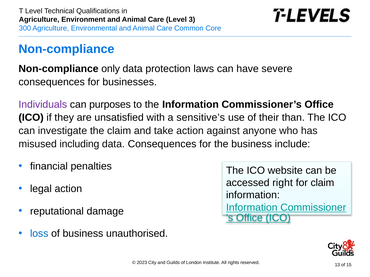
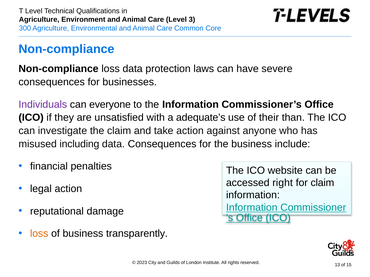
Non-compliance only: only -> loss
purposes: purposes -> everyone
sensitive’s: sensitive’s -> adequate’s
loss at (39, 234) colour: blue -> orange
unauthorised: unauthorised -> transparently
